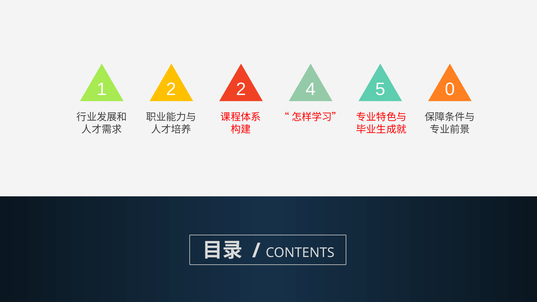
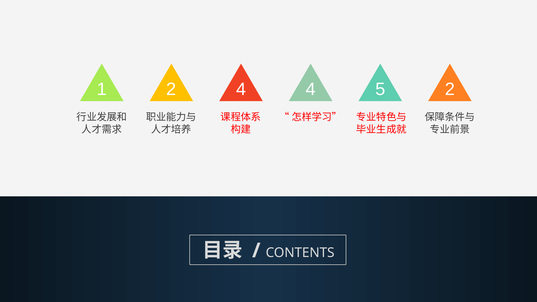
2 2: 2 -> 4
5 0: 0 -> 2
